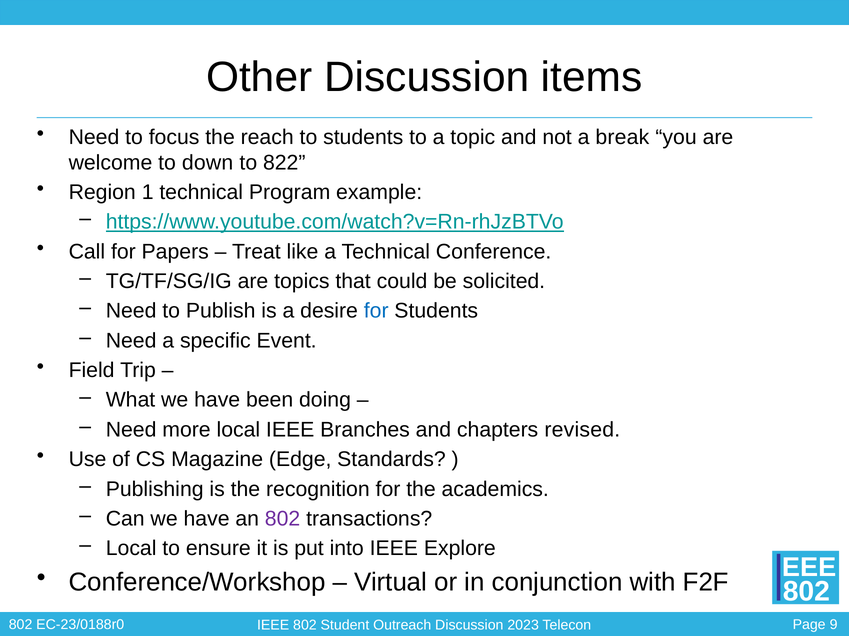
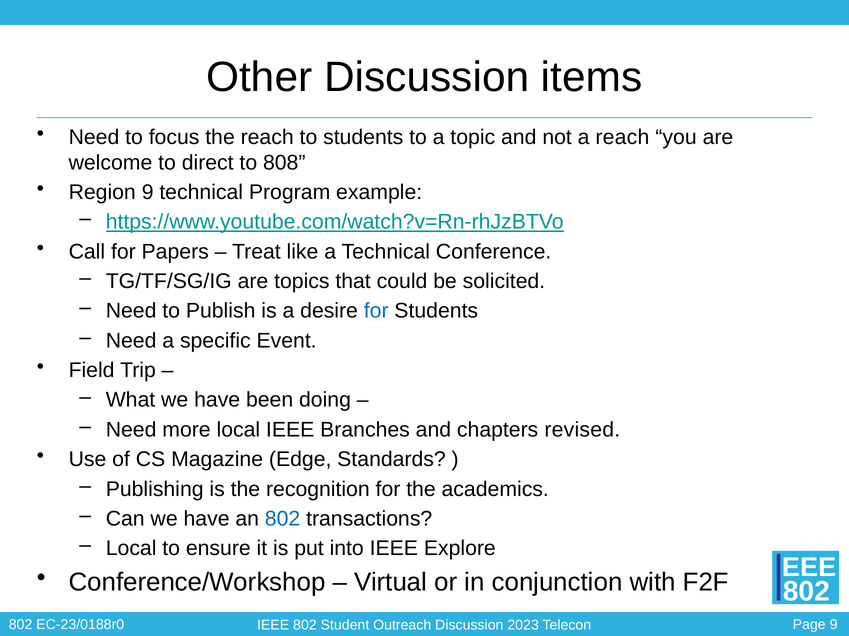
a break: break -> reach
down: down -> direct
822: 822 -> 808
Region 1: 1 -> 9
802 at (283, 519) colour: purple -> blue
